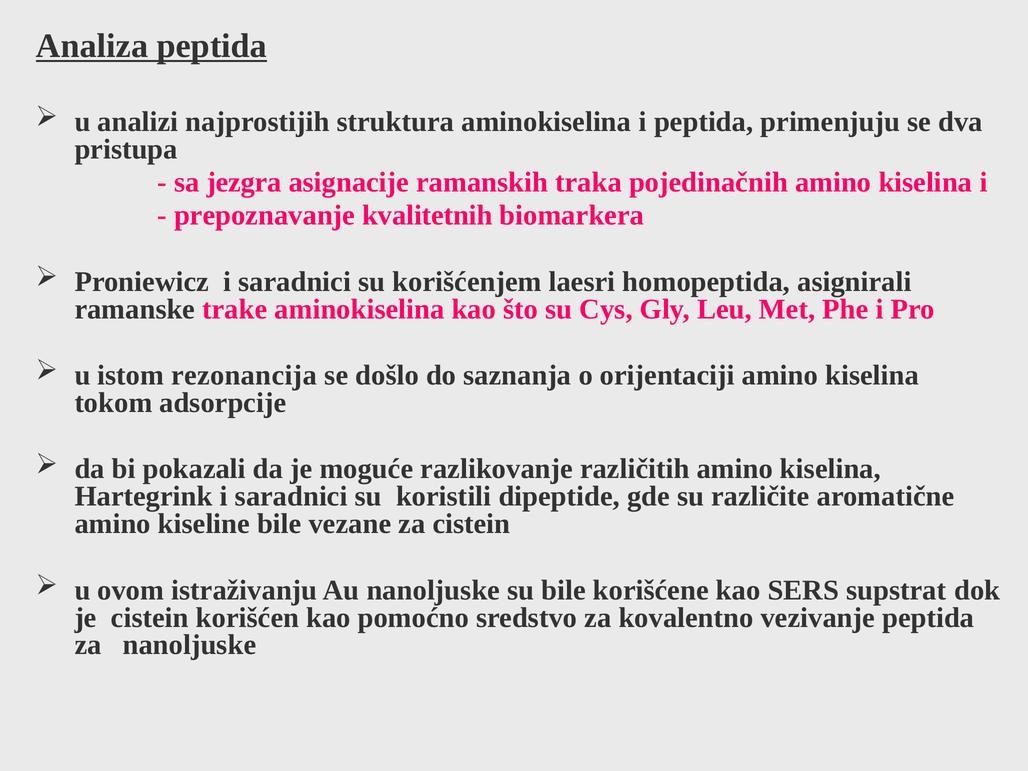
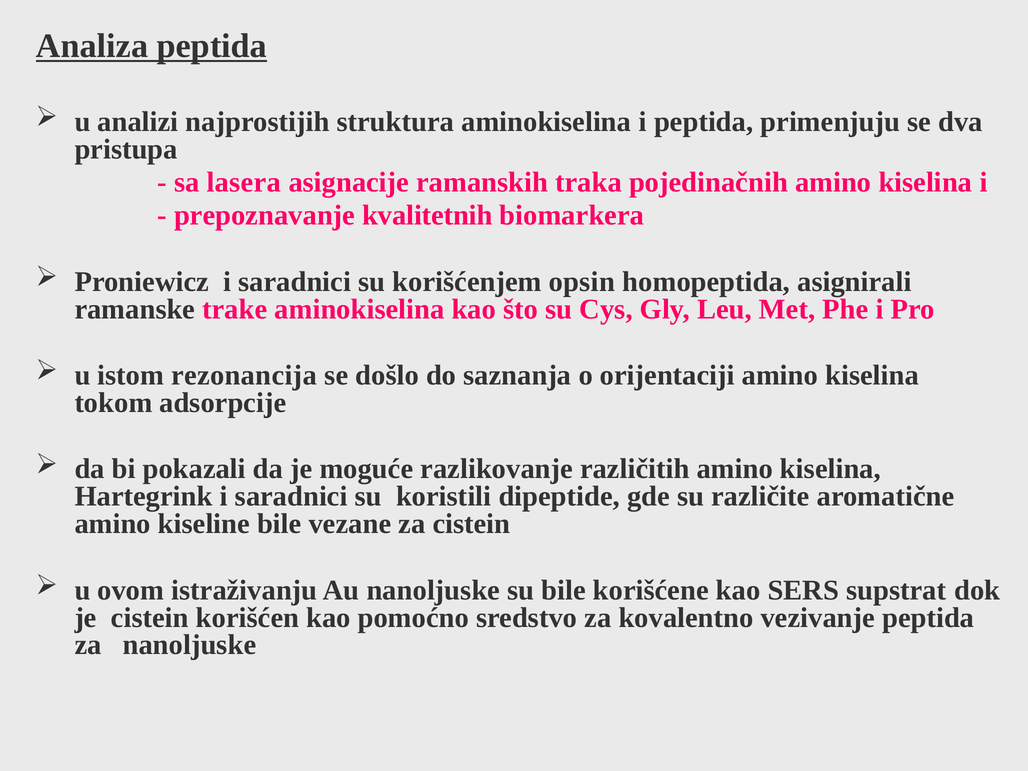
jezgra: jezgra -> lasera
laesri: laesri -> opsin
